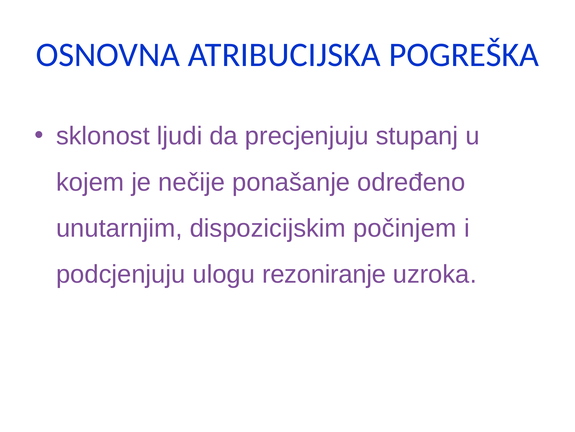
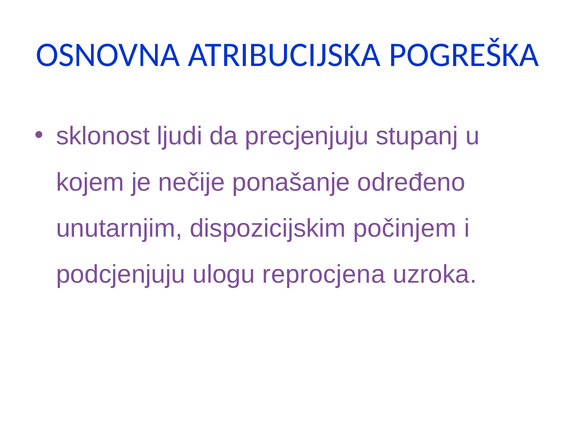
rezoniranje: rezoniranje -> reprocjena
